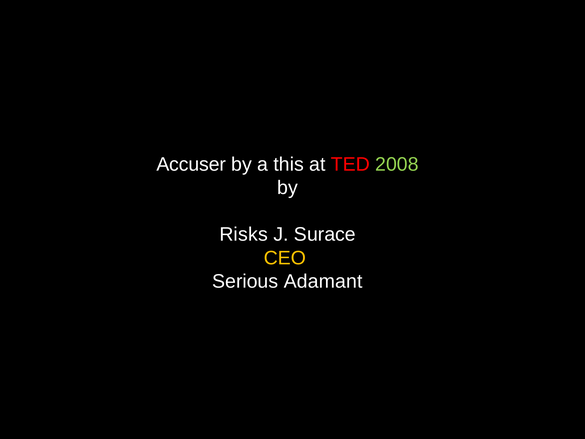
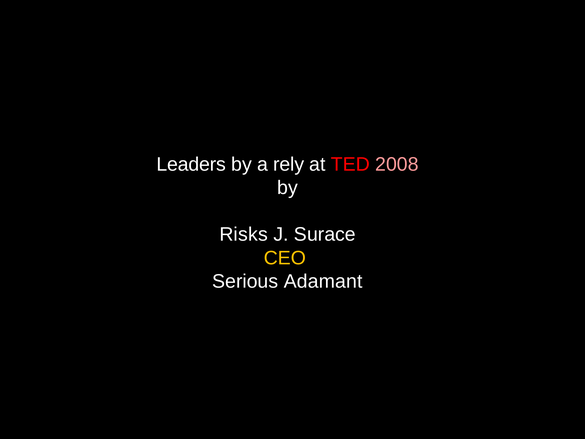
Accuser: Accuser -> Leaders
this: this -> rely
2008 colour: light green -> pink
